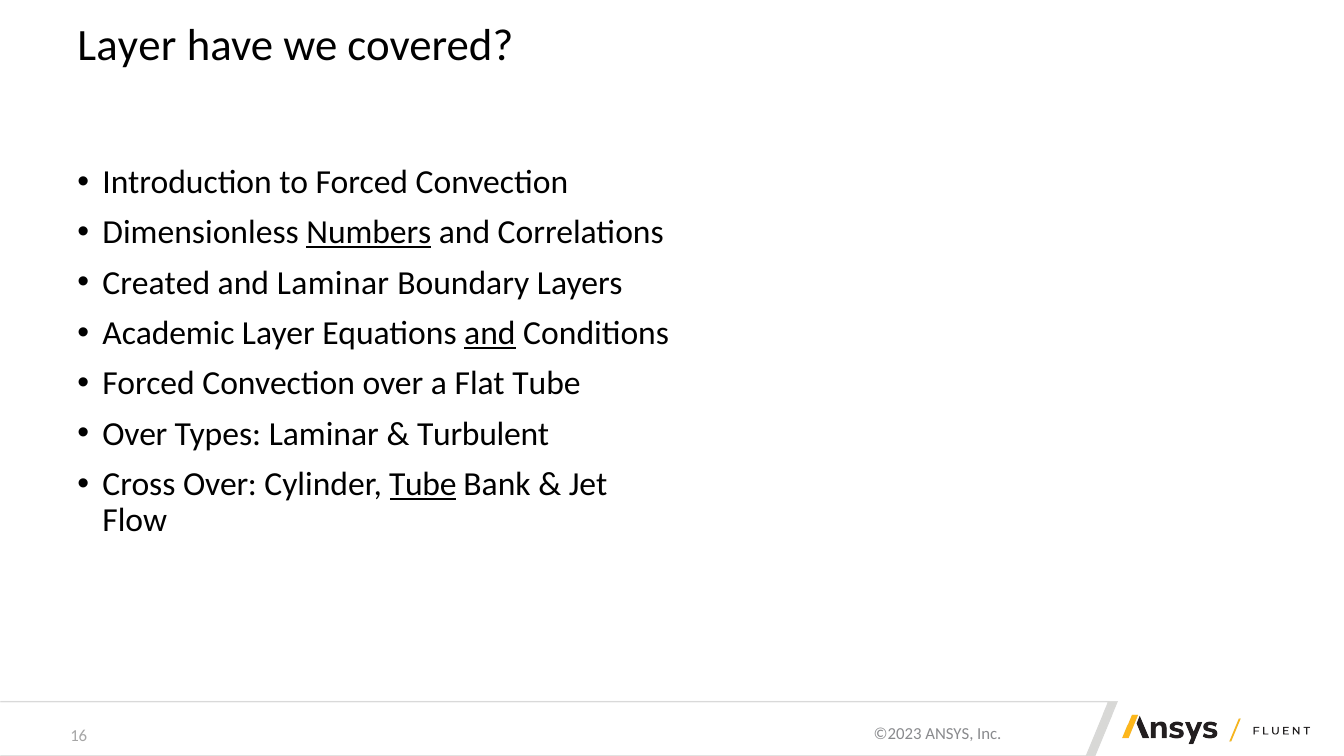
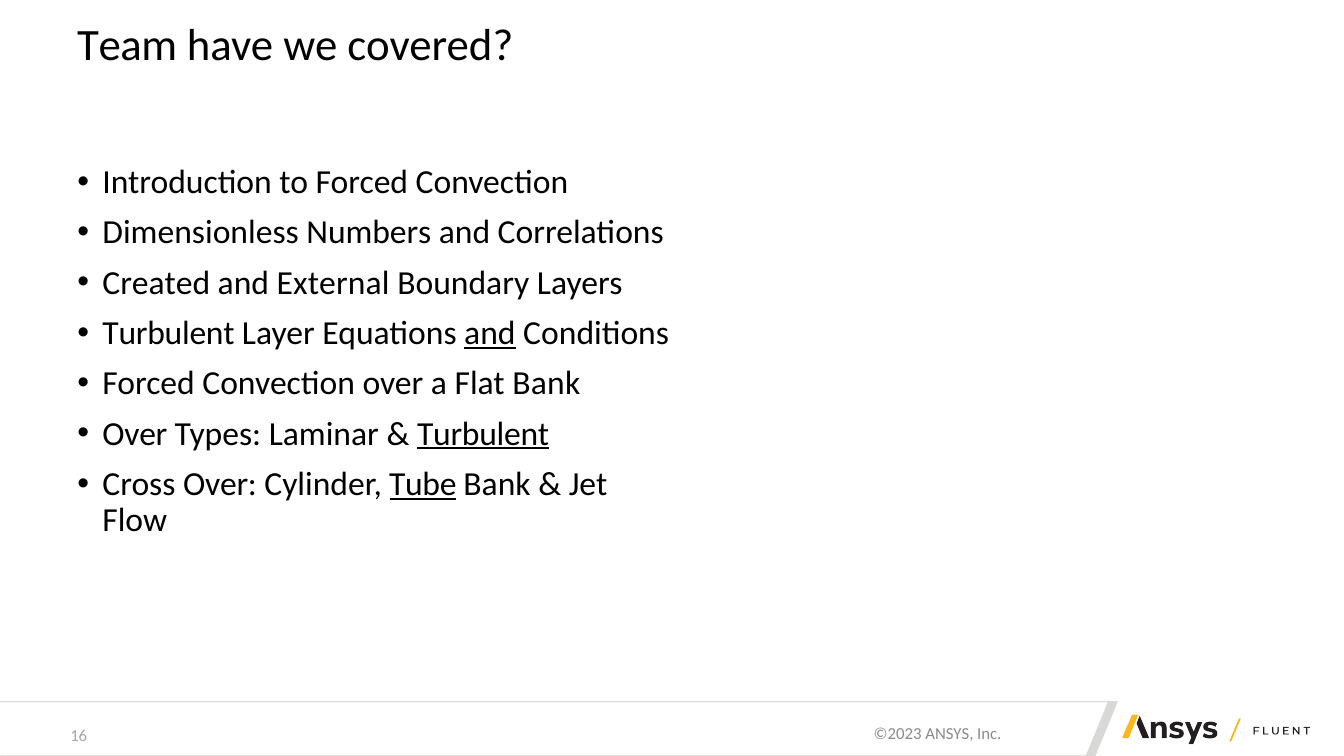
Layer at (127, 45): Layer -> Team
Numbers underline: present -> none
and Laminar: Laminar -> External
Academic at (168, 333): Academic -> Turbulent
Flat Tube: Tube -> Bank
Turbulent at (483, 434) underline: none -> present
